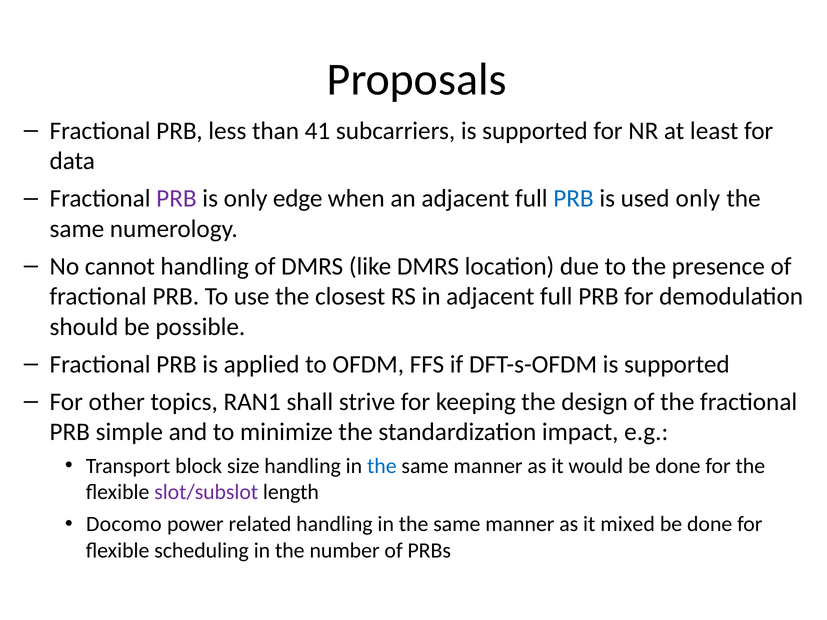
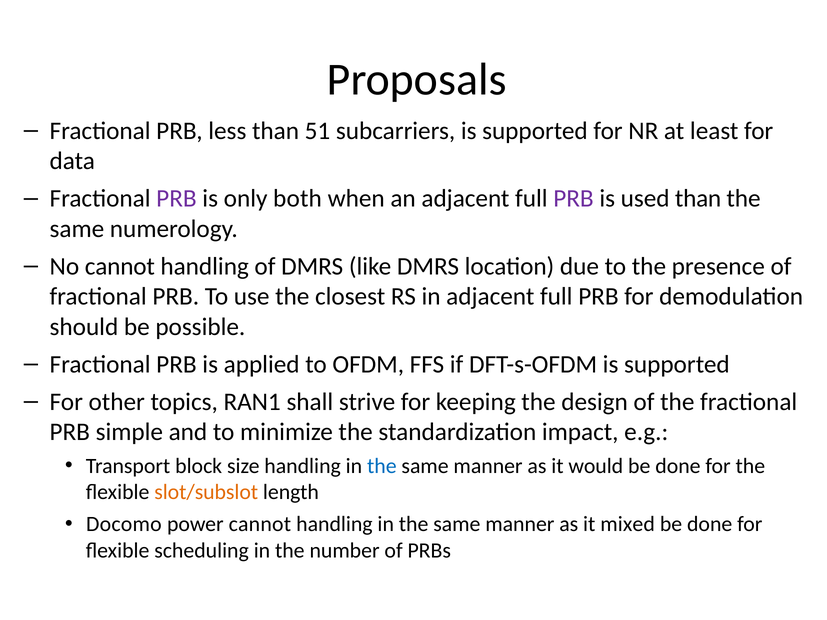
41: 41 -> 51
edge: edge -> both
PRB at (573, 199) colour: blue -> purple
used only: only -> than
slot/subslot colour: purple -> orange
power related: related -> cannot
